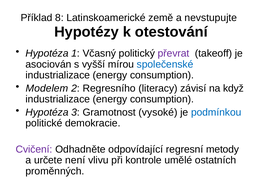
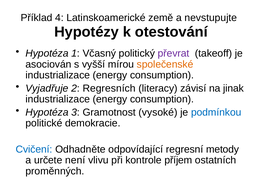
8: 8 -> 4
společenské colour: blue -> orange
Modelem: Modelem -> Vyjadřuje
Regresního: Regresního -> Regresních
když: když -> jinak
Cvičení colour: purple -> blue
umělé: umělé -> příjem
